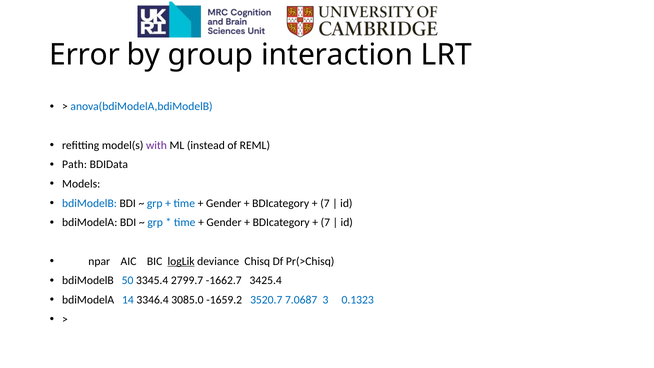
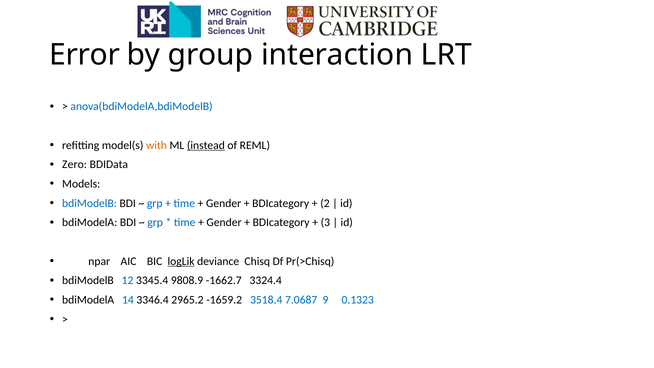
with colour: purple -> orange
instead underline: none -> present
Path: Path -> Zero
7 at (325, 203): 7 -> 2
7 at (325, 223): 7 -> 3
50: 50 -> 12
2799.7: 2799.7 -> 9808.9
3425.4: 3425.4 -> 3324.4
3085.0: 3085.0 -> 2965.2
3520.7: 3520.7 -> 3518.4
3: 3 -> 9
